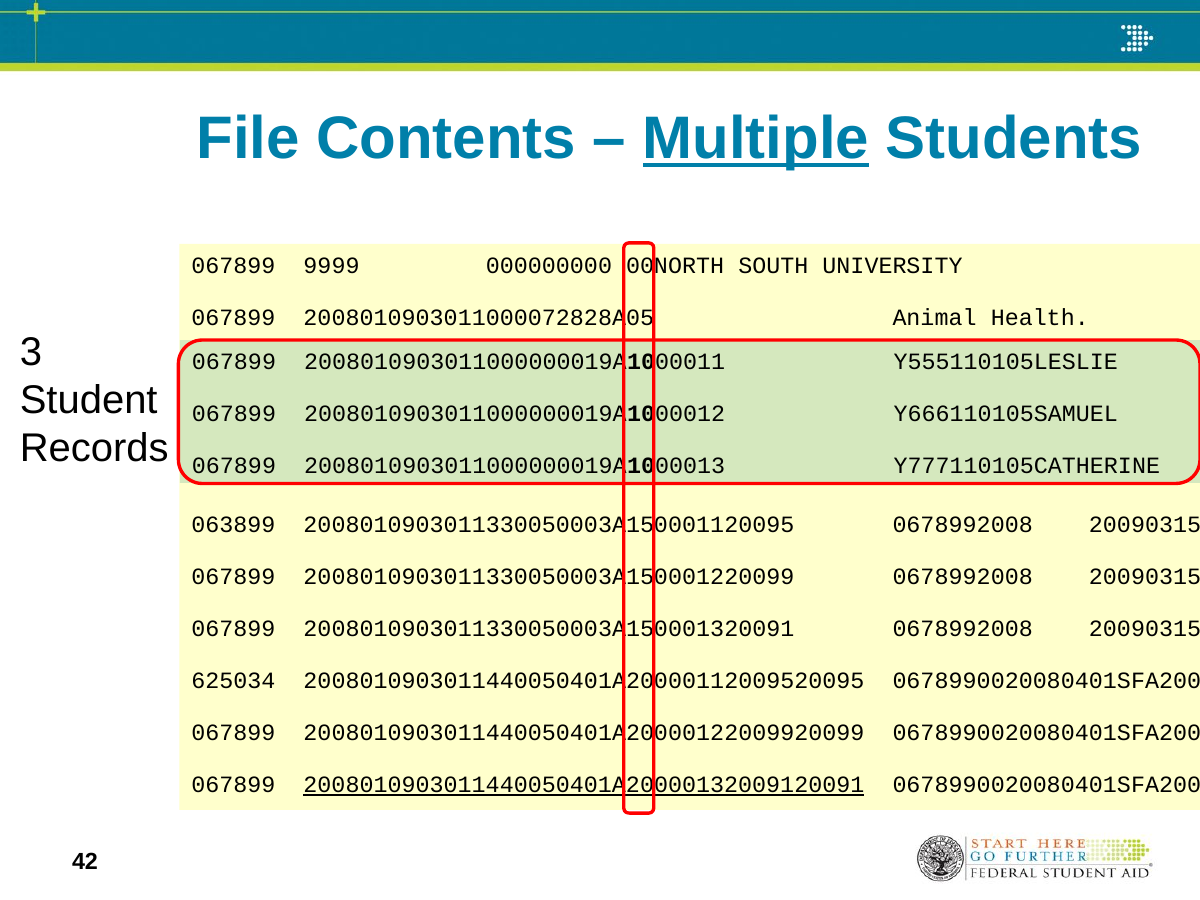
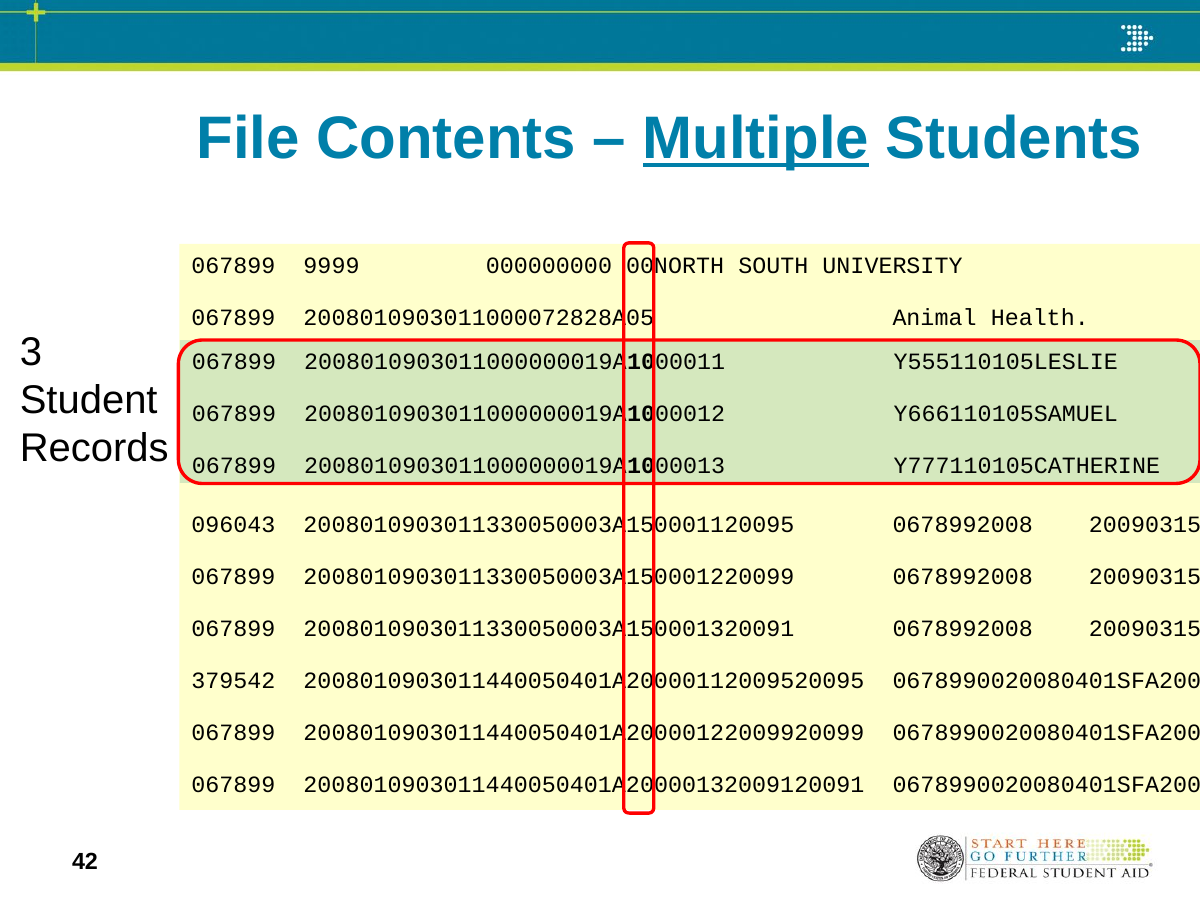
063899: 063899 -> 096043
625034: 625034 -> 379542
2008010903011440050401A20000132009120091 underline: present -> none
